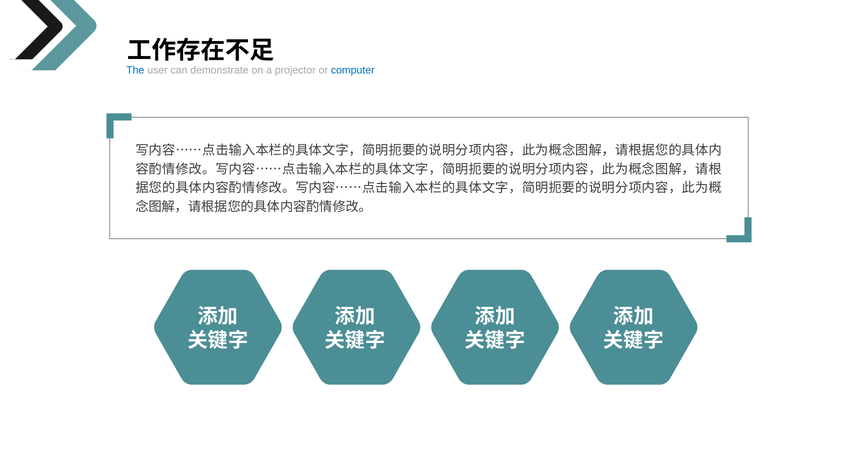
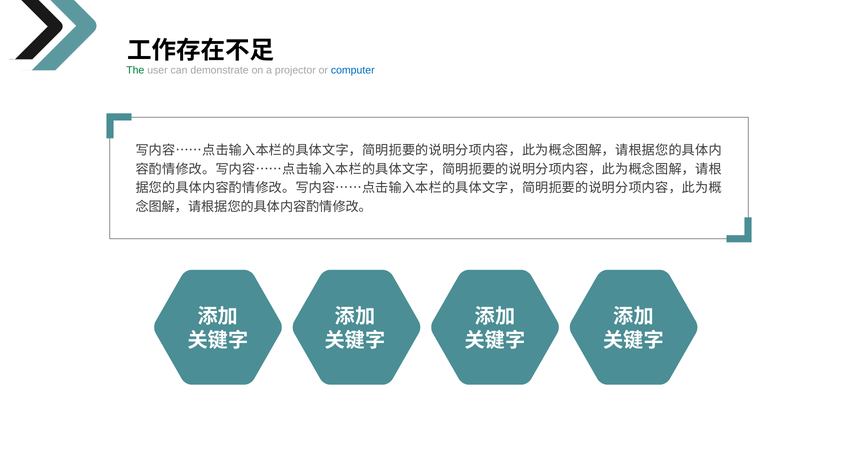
The colour: blue -> green
